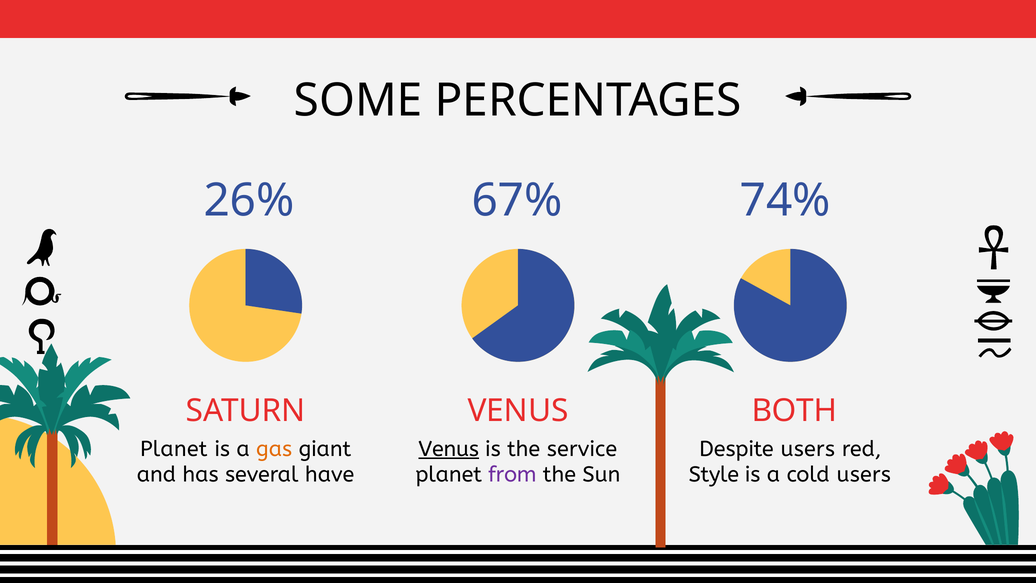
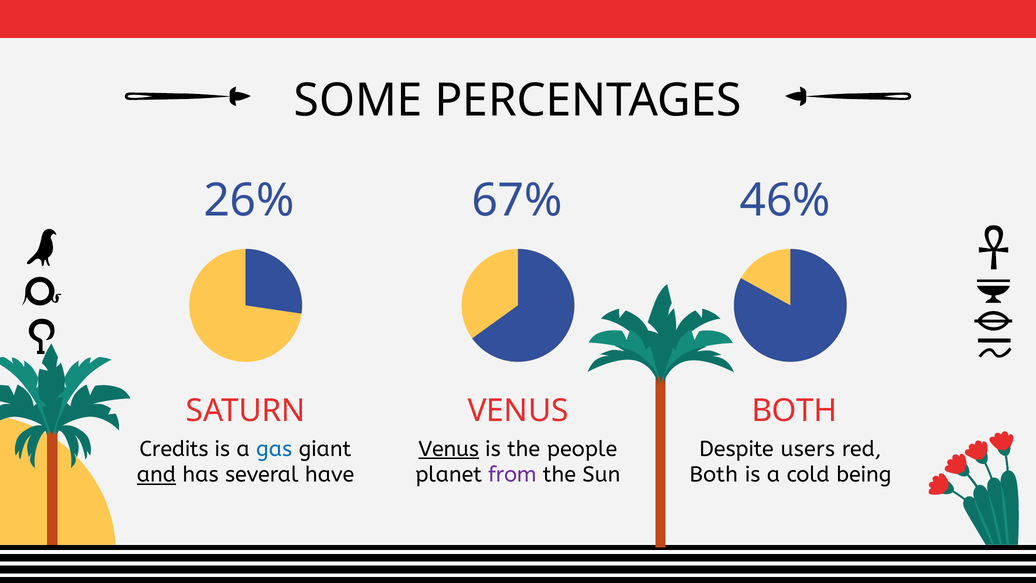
74%: 74% -> 46%
Planet at (174, 449): Planet -> Credits
gas colour: orange -> blue
service: service -> people
and underline: none -> present
Style at (714, 475): Style -> Both
cold users: users -> being
